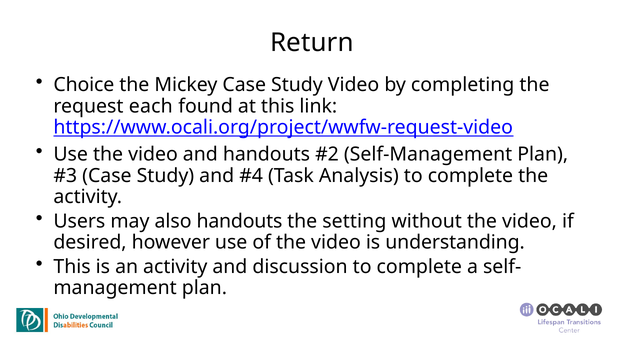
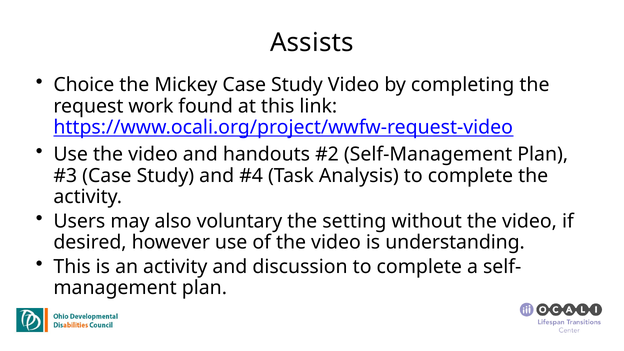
Return: Return -> Assists
each: each -> work
also handouts: handouts -> voluntary
